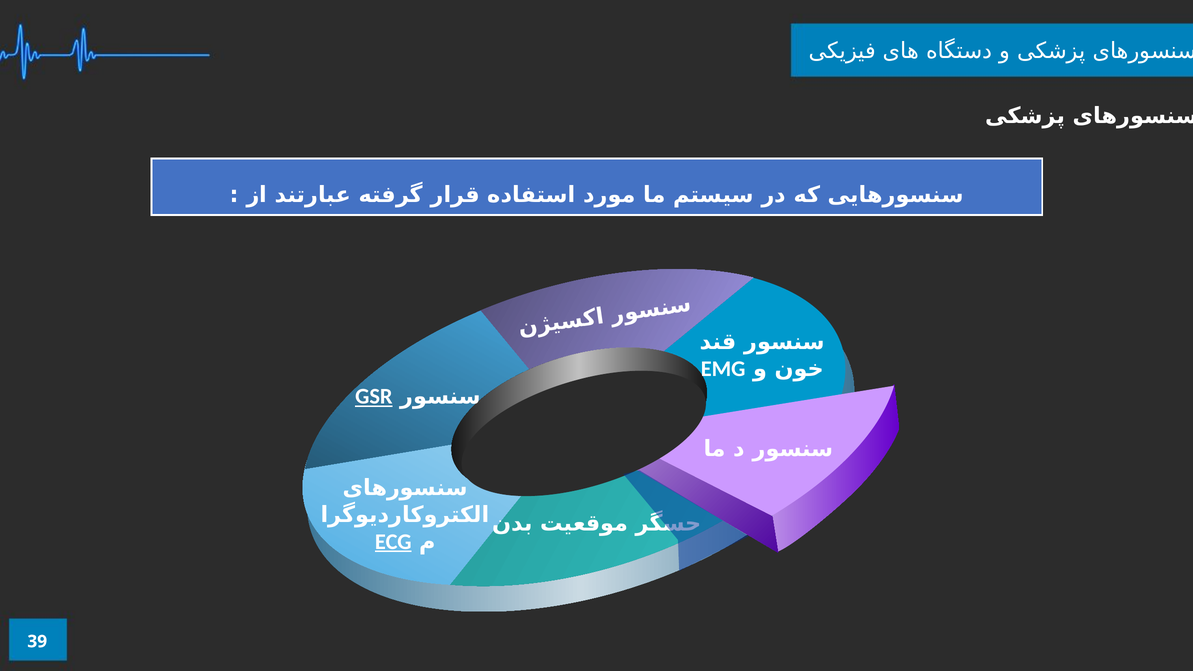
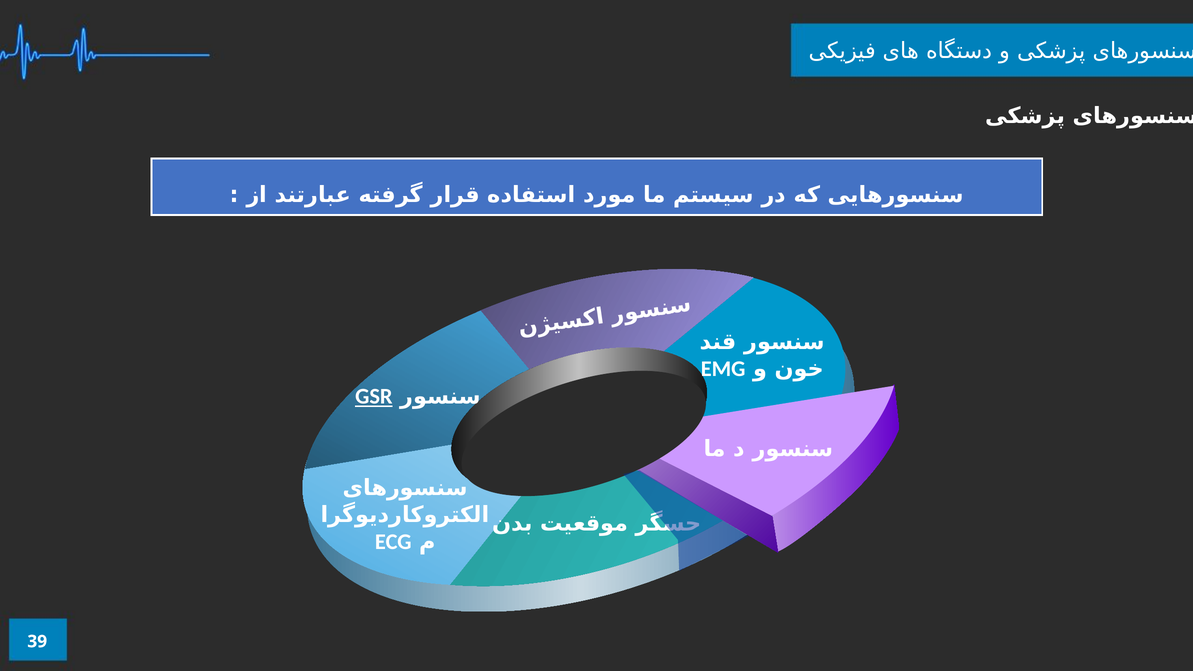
ECG underline: present -> none
